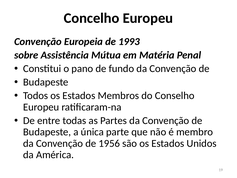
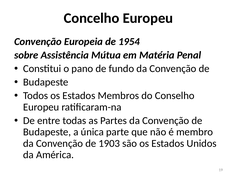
1993: 1993 -> 1954
1956: 1956 -> 1903
